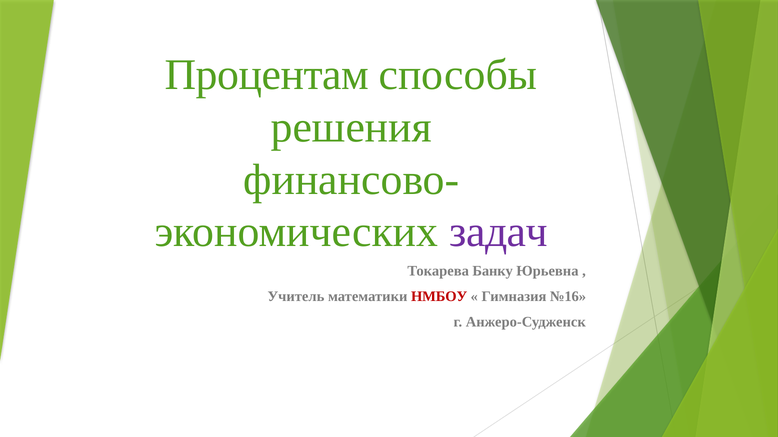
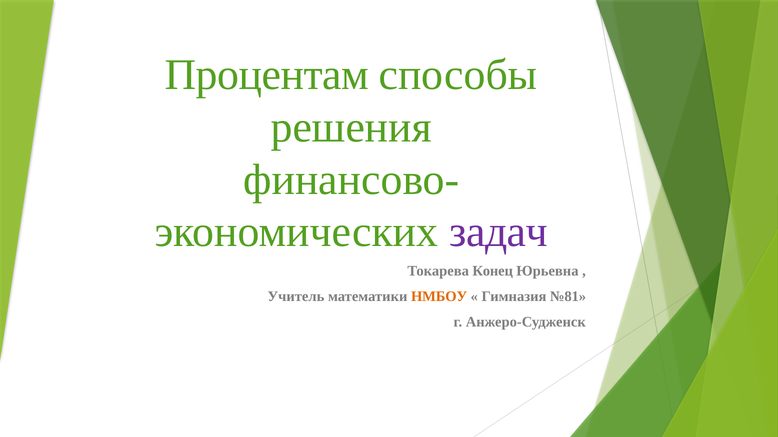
Банку: Банку -> Конец
НМБОУ colour: red -> orange
№16: №16 -> №81
